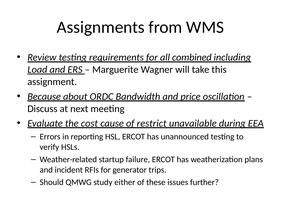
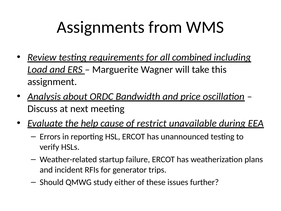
Because: Because -> Analysis
cost: cost -> help
